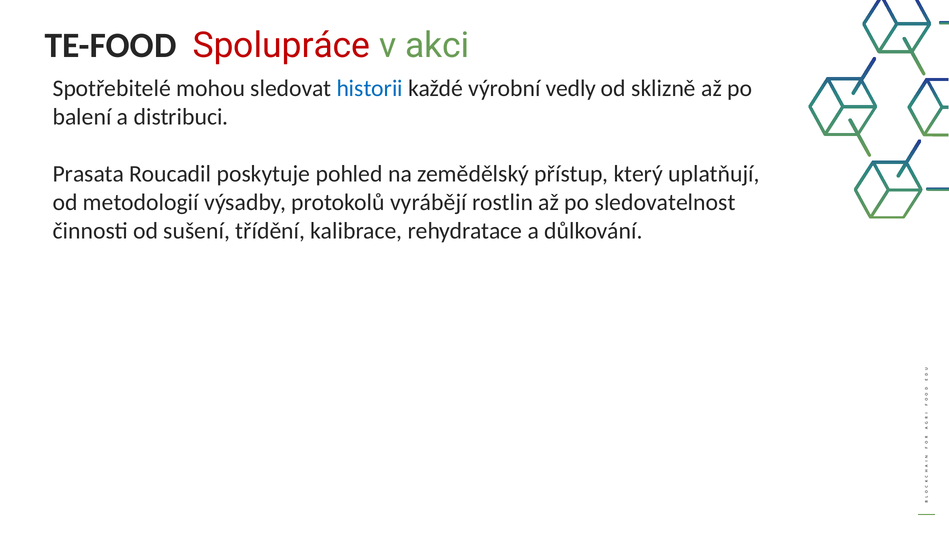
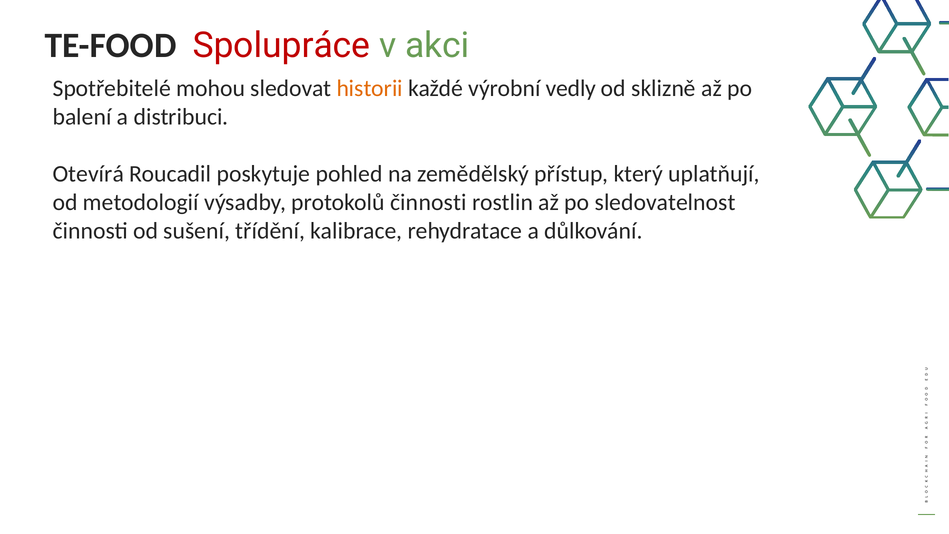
historii colour: blue -> orange
Prasata: Prasata -> Otevírá
protokolů vyrábějí: vyrábějí -> činnosti
